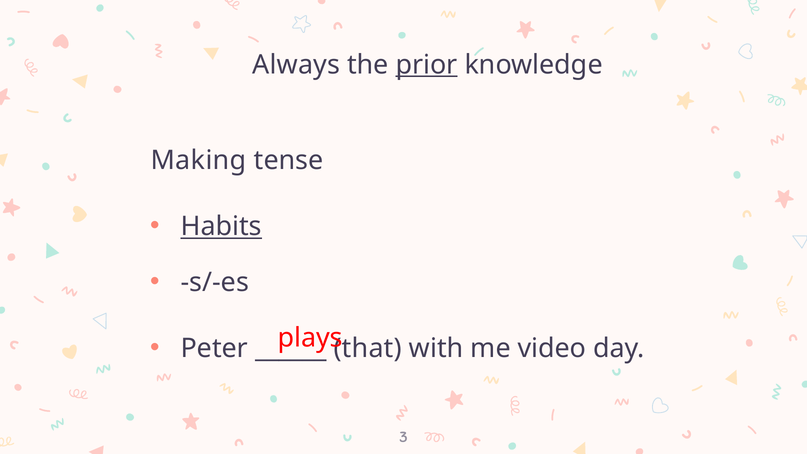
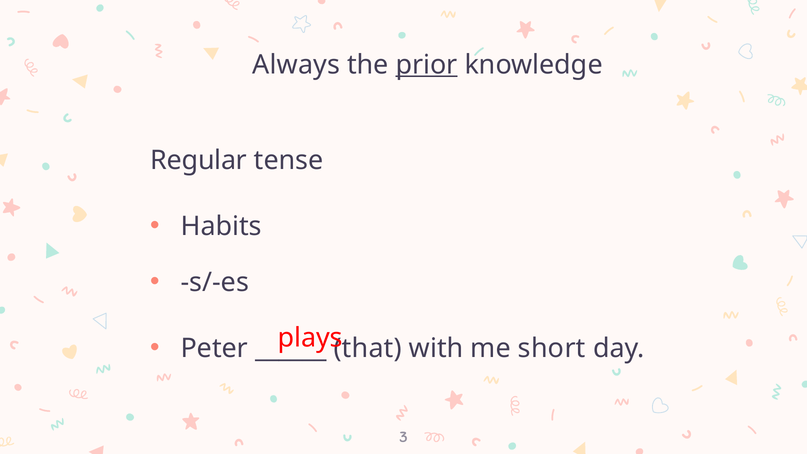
Making: Making -> Regular
Habits underline: present -> none
video: video -> short
